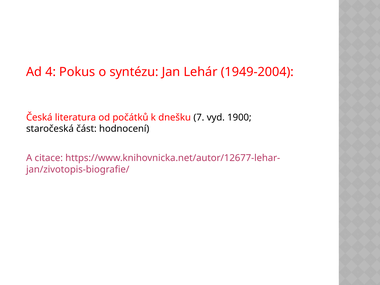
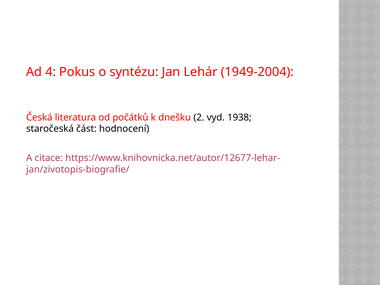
7: 7 -> 2
1900: 1900 -> 1938
